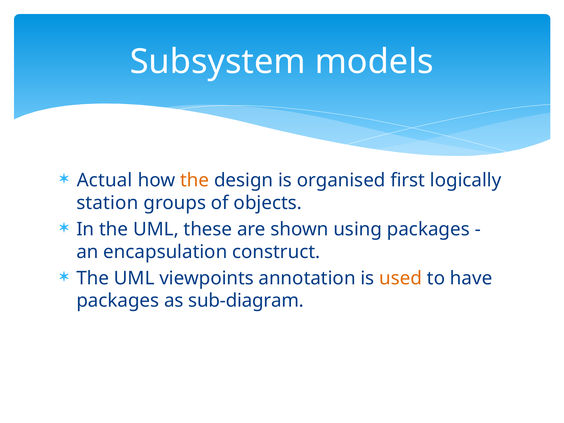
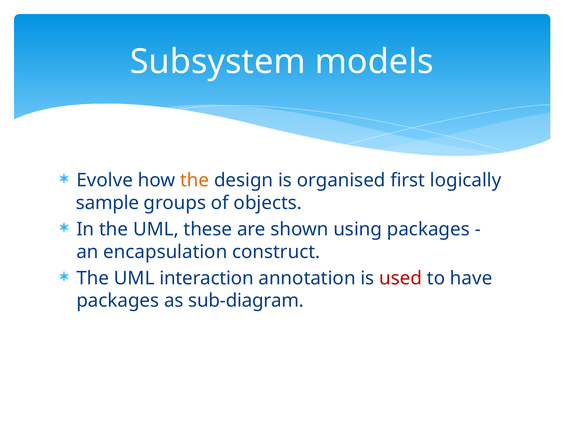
Actual: Actual -> Evolve
station: station -> sample
viewpoints: viewpoints -> interaction
used colour: orange -> red
